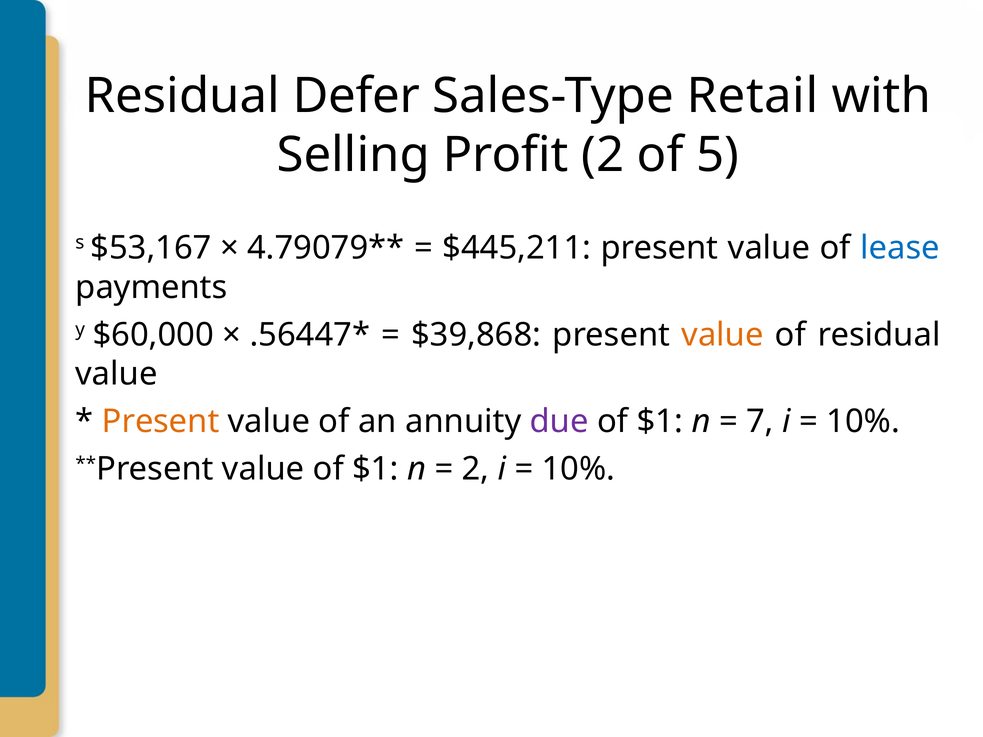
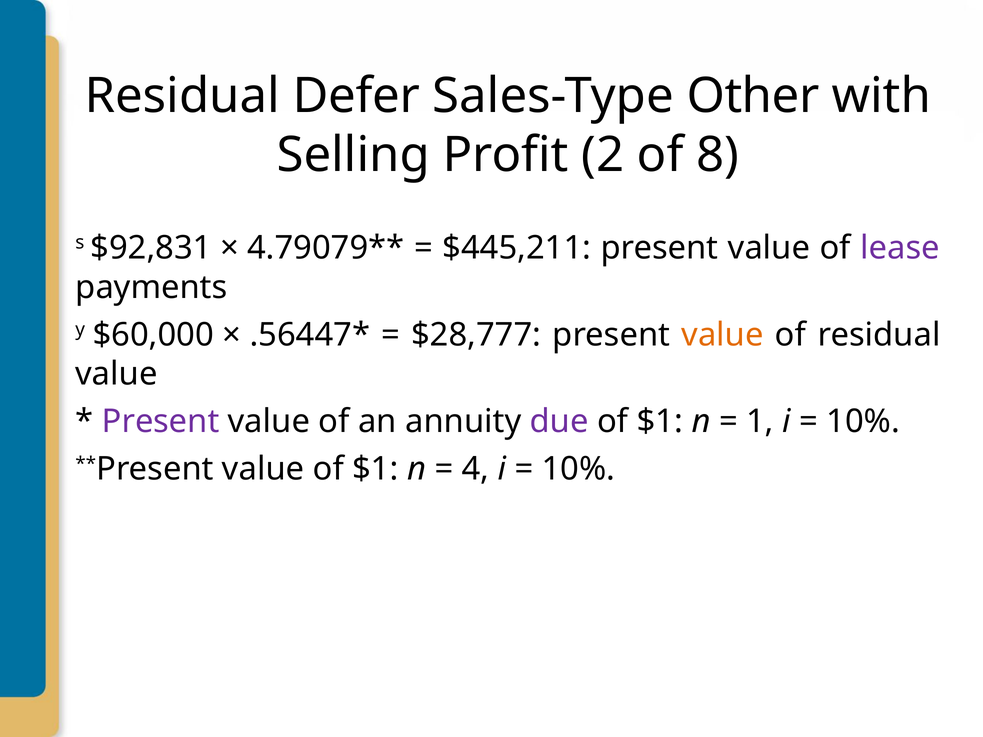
Retail: Retail -> Other
5: 5 -> 8
$53,167: $53,167 -> $92,831
lease colour: blue -> purple
$39,868: $39,868 -> $28,777
Present at (161, 422) colour: orange -> purple
7: 7 -> 1
2 at (475, 469): 2 -> 4
